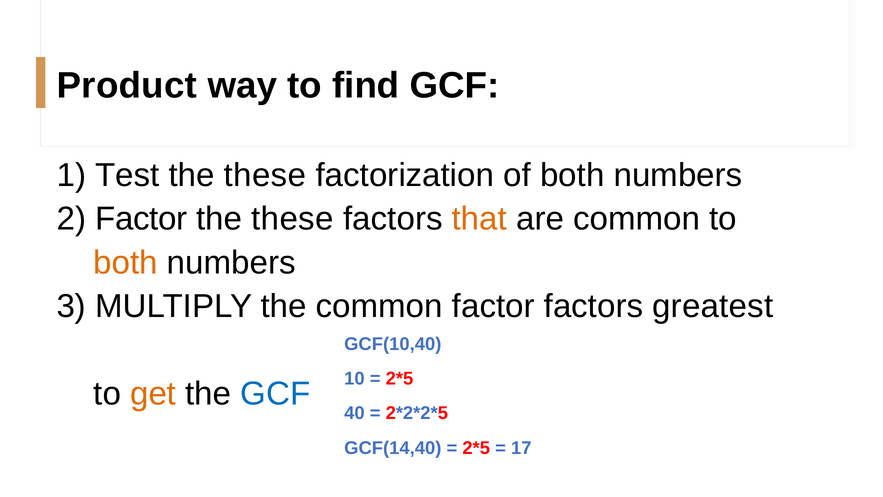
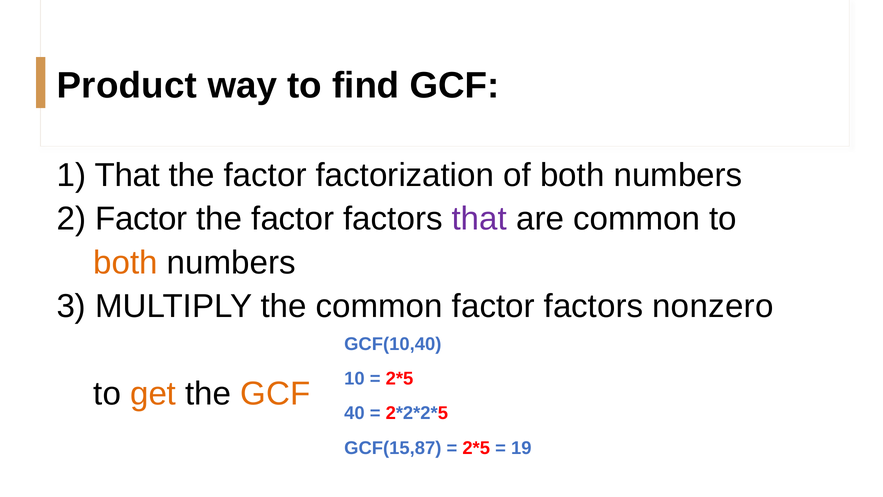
Test at (127, 175): Test -> That
these at (265, 175): these -> factor
these at (293, 219): these -> factor
that at (479, 219) colour: orange -> purple
greatest: greatest -> nonzero
GCF at (275, 394) colour: blue -> orange
GCF(14,40: GCF(14,40 -> GCF(15,87
17: 17 -> 19
